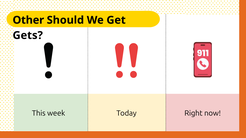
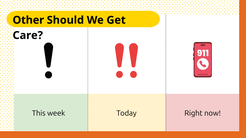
Gets: Gets -> Care
